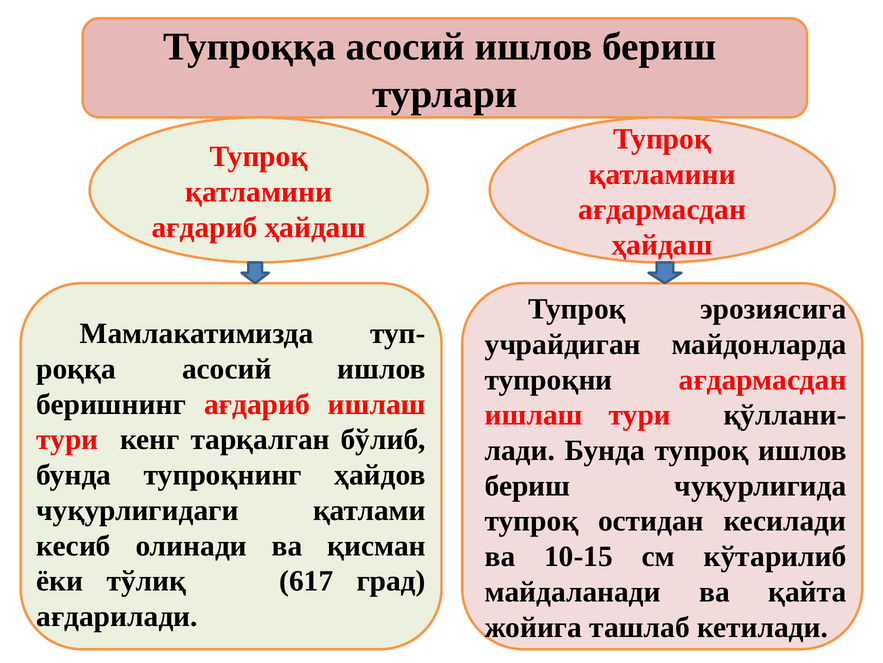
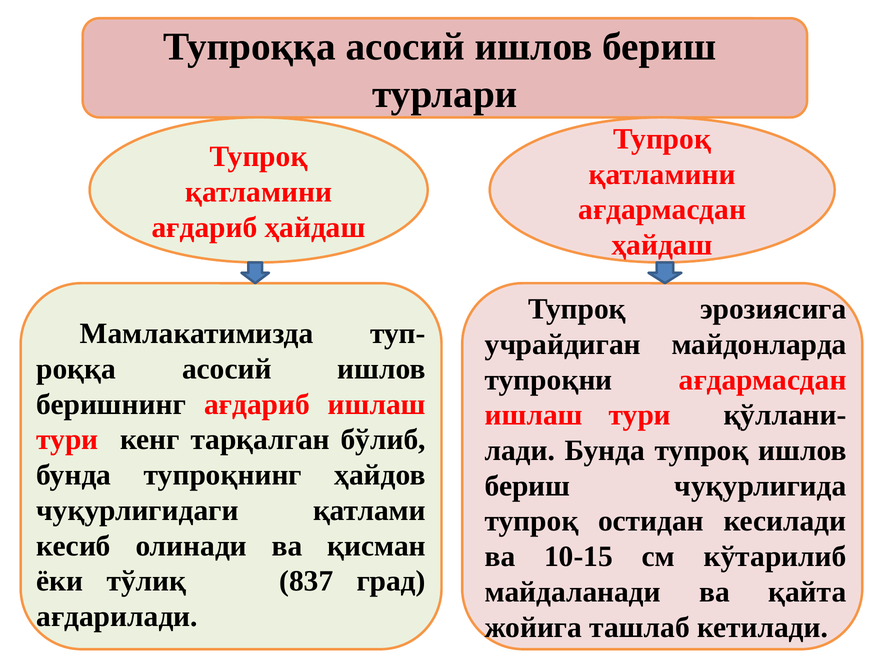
617: 617 -> 837
